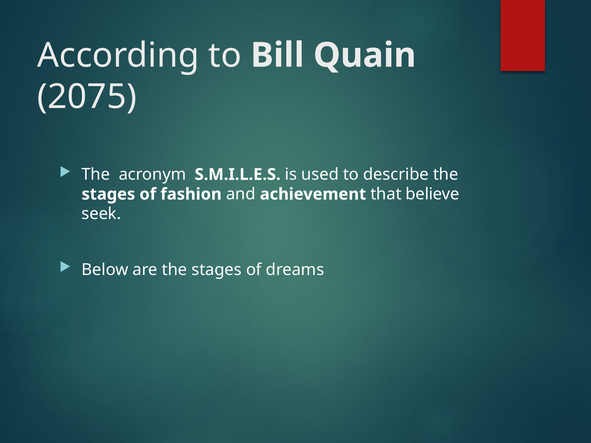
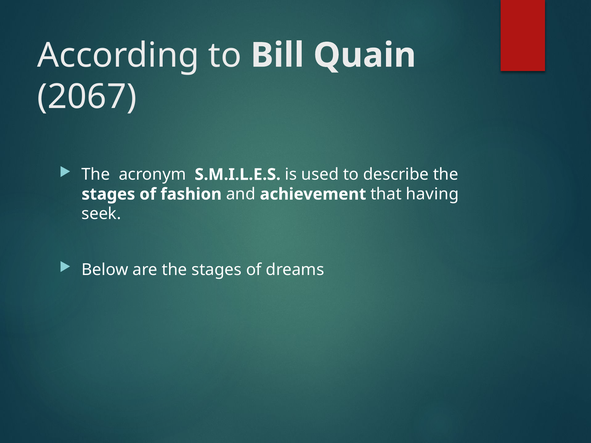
2075: 2075 -> 2067
believe: believe -> having
